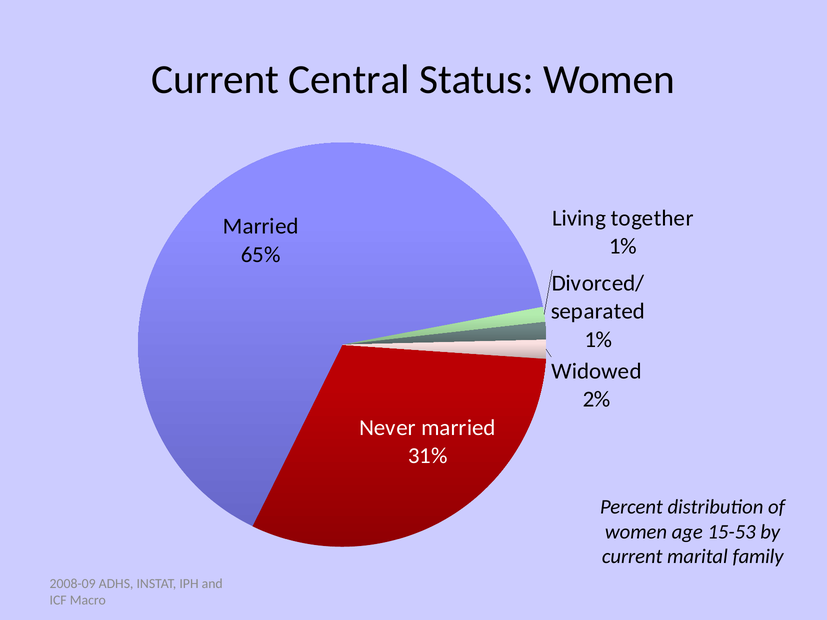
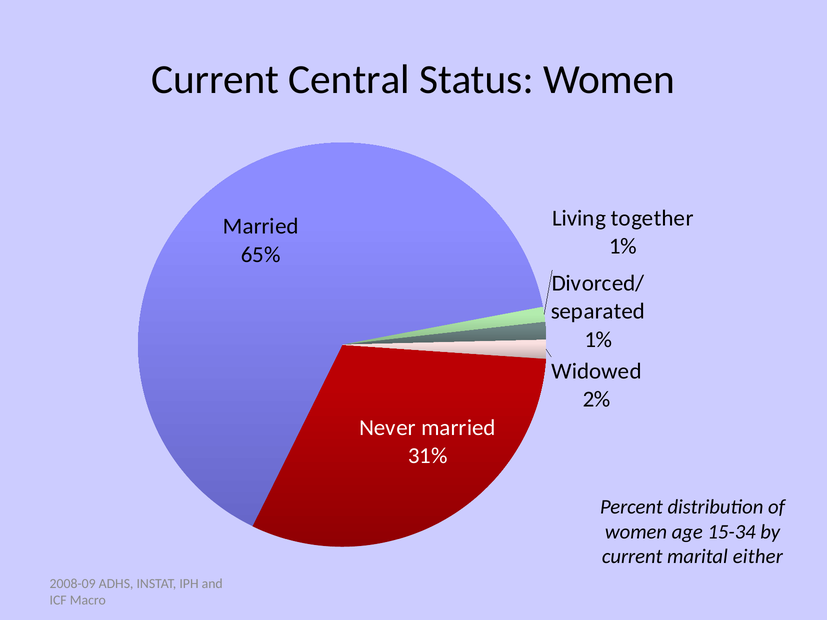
15-53: 15-53 -> 15-34
family: family -> either
